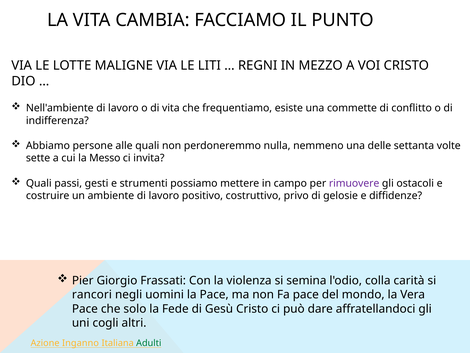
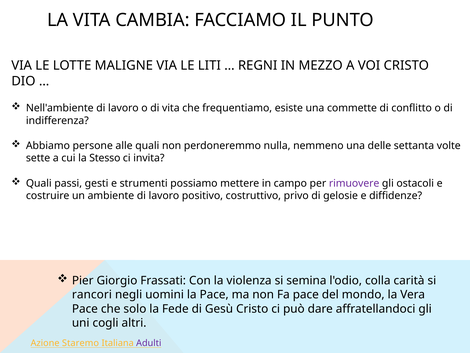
Messo: Messo -> Stesso
Inganno: Inganno -> Staremo
Adulti colour: green -> purple
